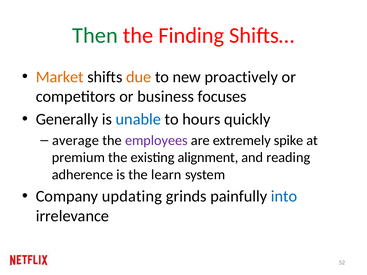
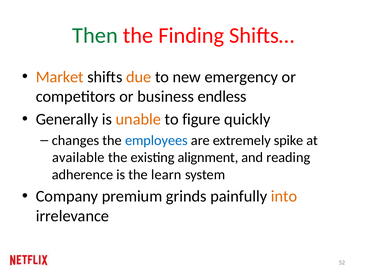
proactively: proactively -> emergency
focuses: focuses -> endless
unable colour: blue -> orange
hours: hours -> figure
average: average -> changes
employees colour: purple -> blue
premium: premium -> available
updating: updating -> premium
into colour: blue -> orange
